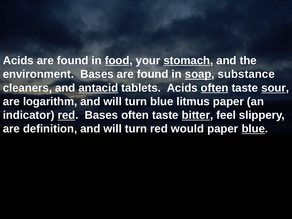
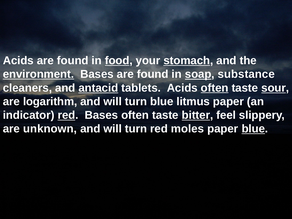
environment underline: none -> present
definition: definition -> unknown
would: would -> moles
